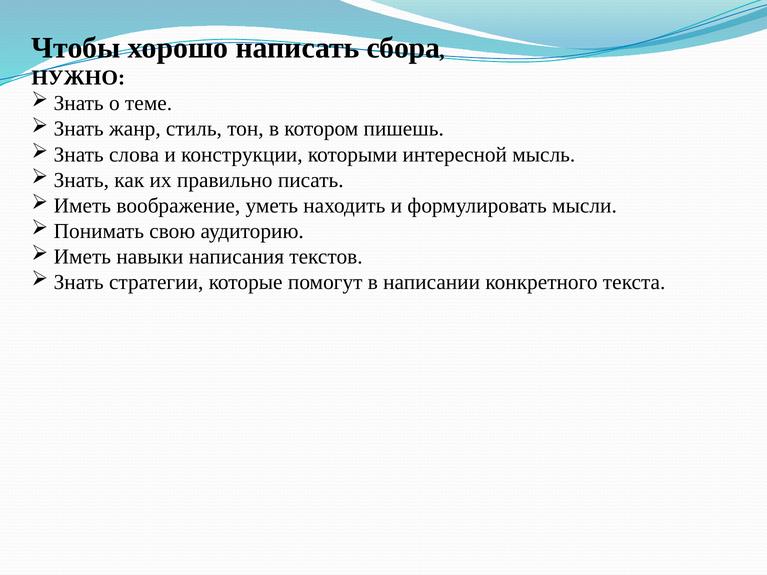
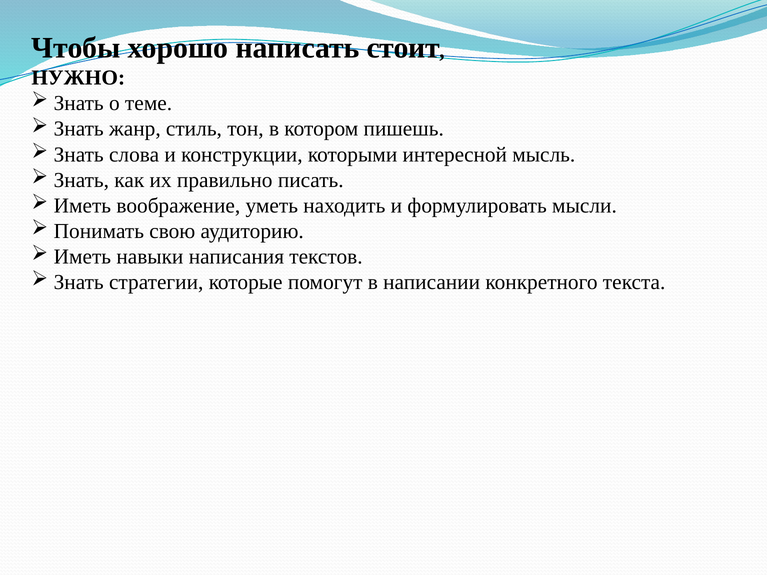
сбора: сбора -> стоит
